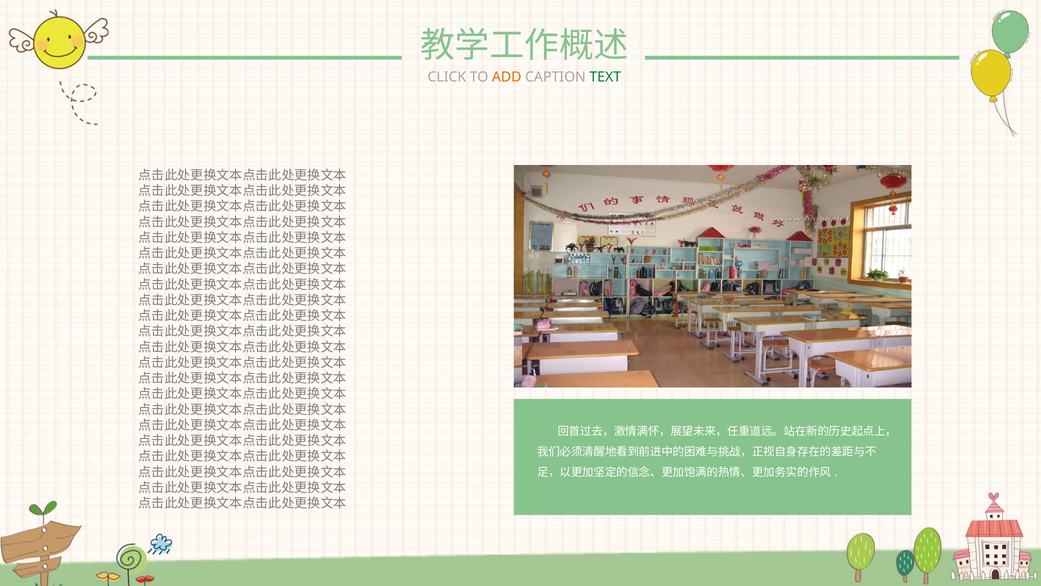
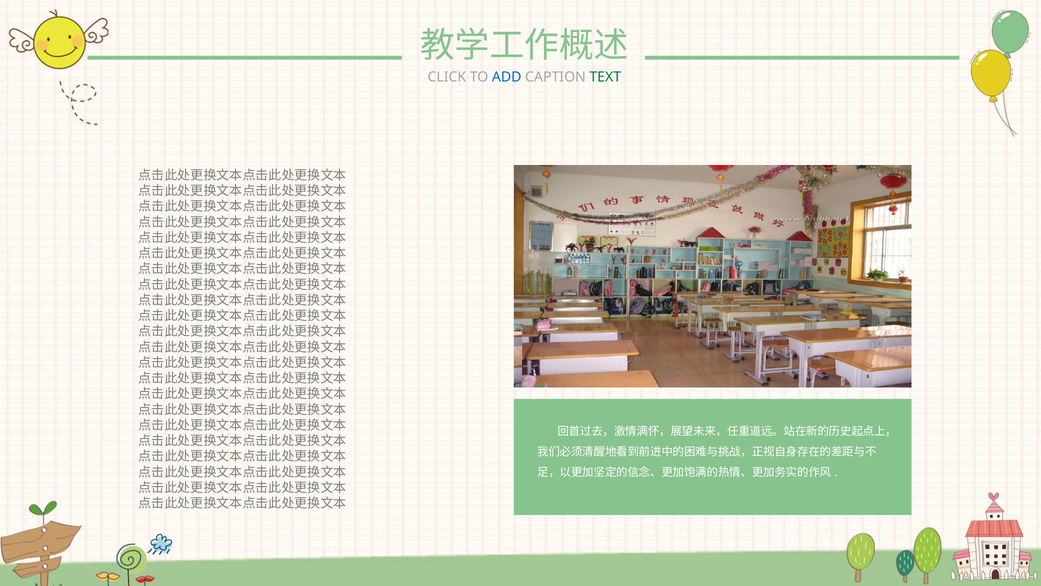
ADD colour: orange -> blue
